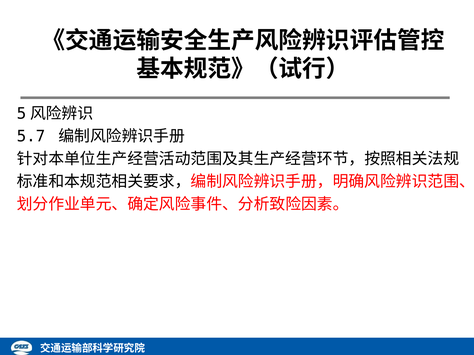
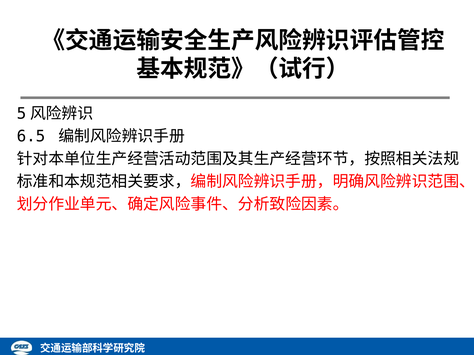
5.7: 5.7 -> 6.5
